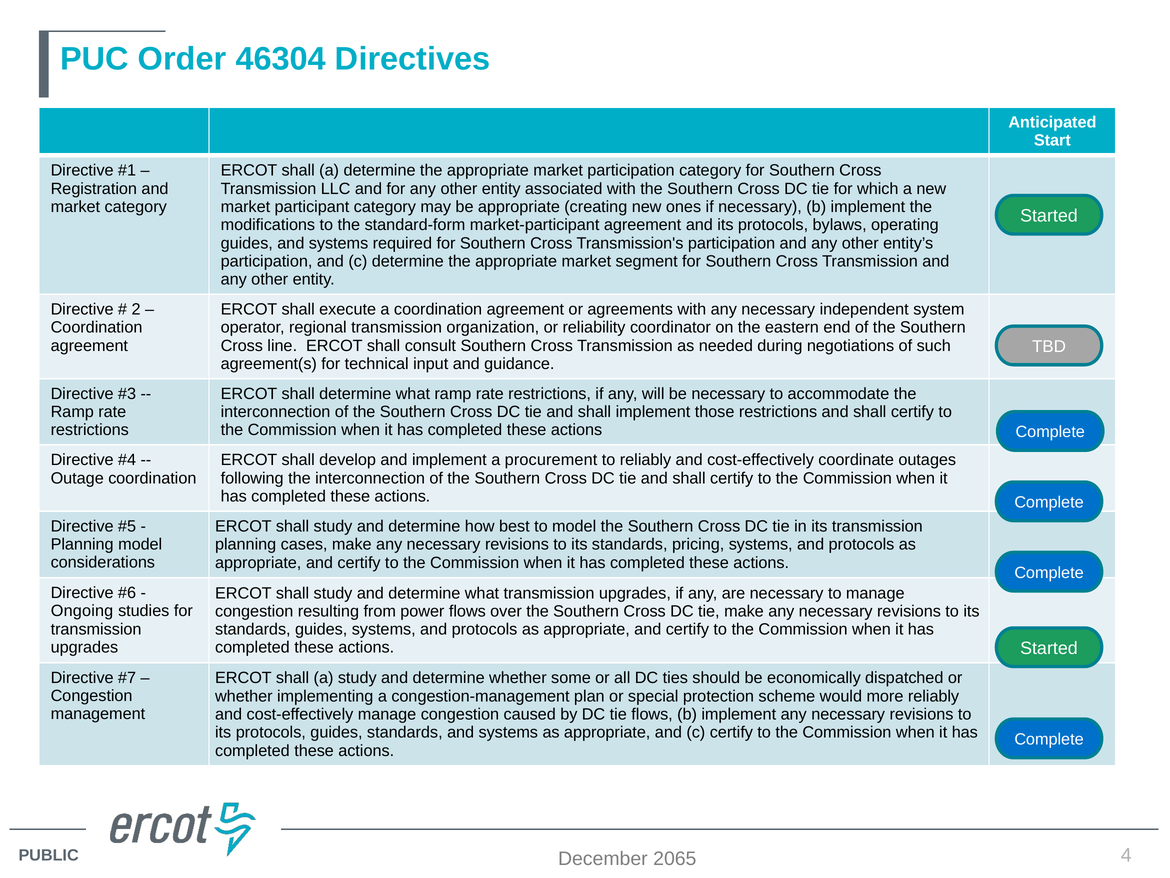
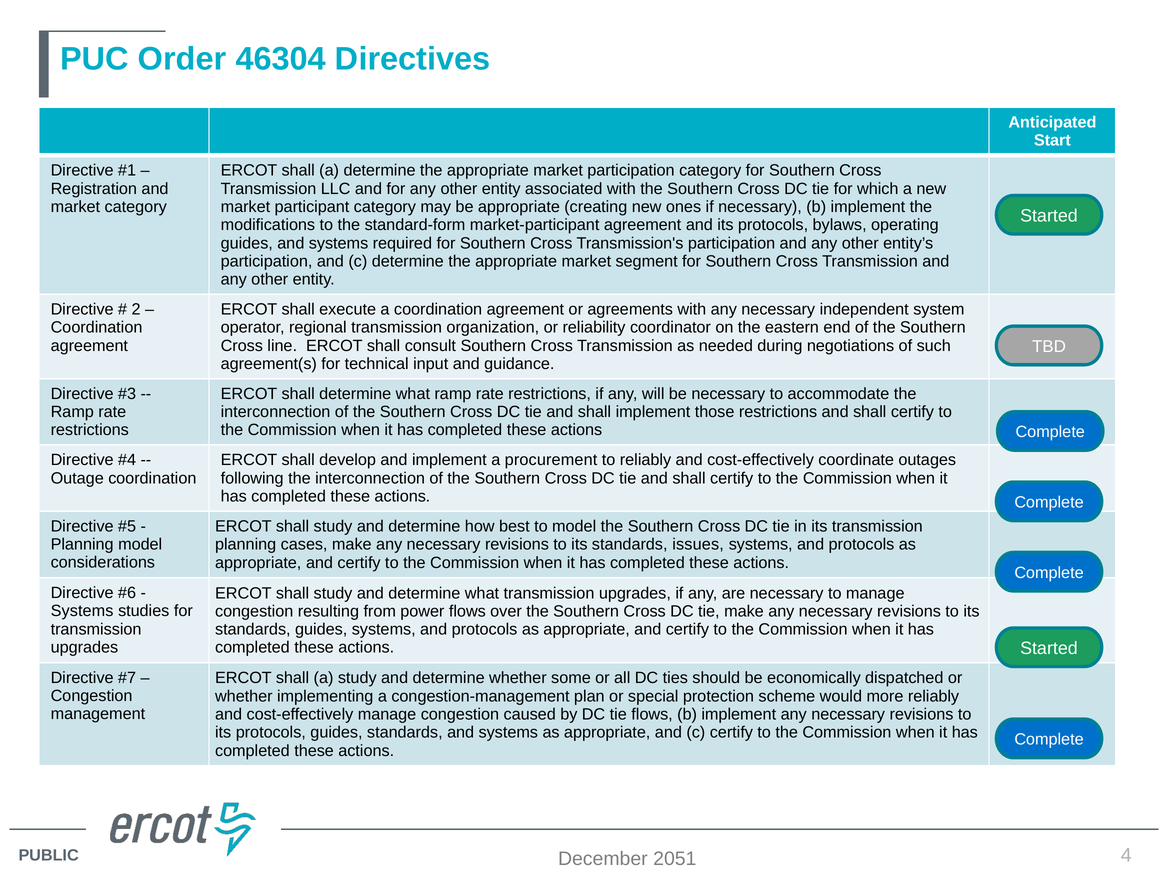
pricing: pricing -> issues
Ongoing at (82, 611): Ongoing -> Systems
2065: 2065 -> 2051
